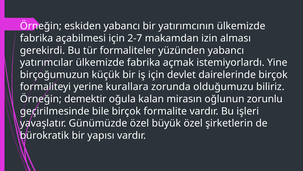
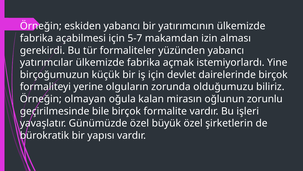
2-7: 2-7 -> 5-7
kurallara: kurallara -> olguların
demektir: demektir -> olmayan
